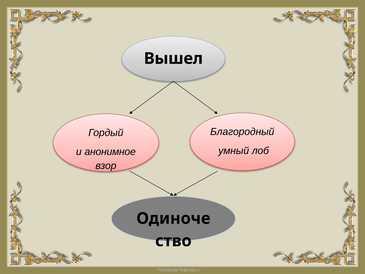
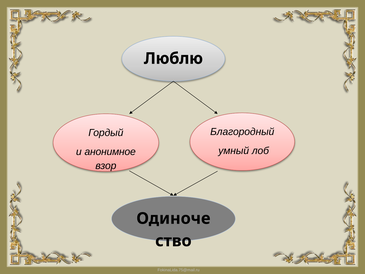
Вышел: Вышел -> Люблю
